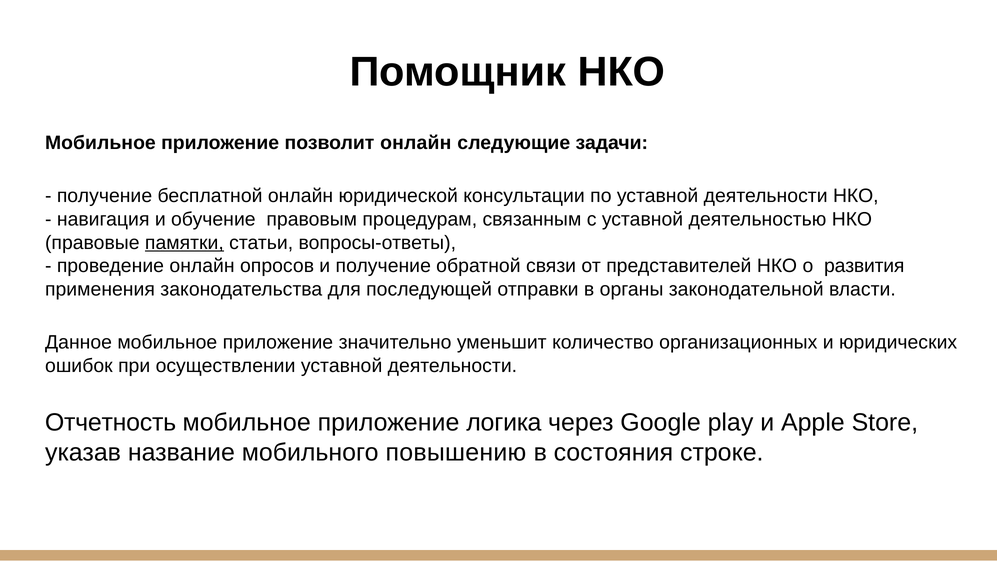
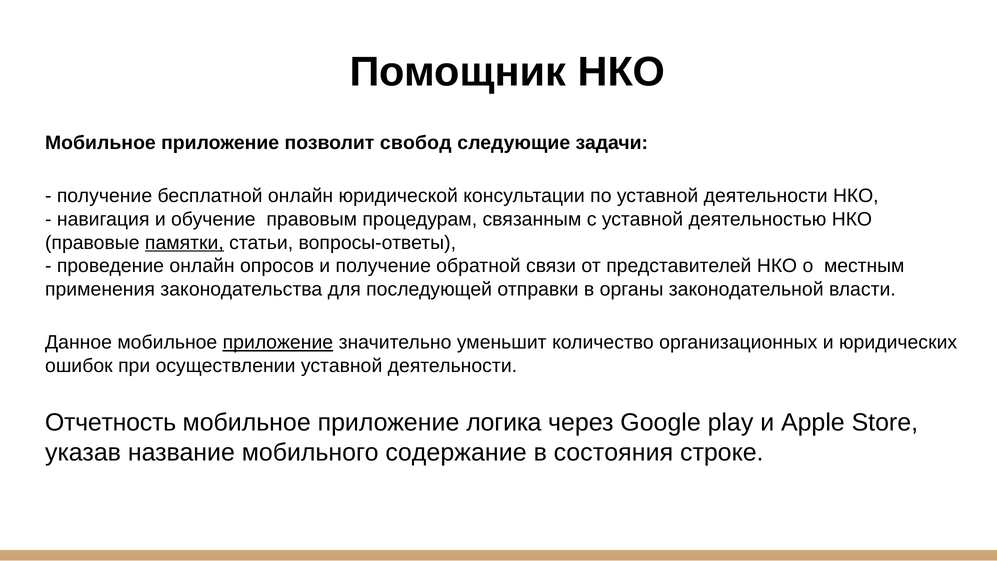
позволит онлайн: онлайн -> свобод
развития: развития -> местным
приложение at (278, 342) underline: none -> present
повышению: повышению -> содержание
